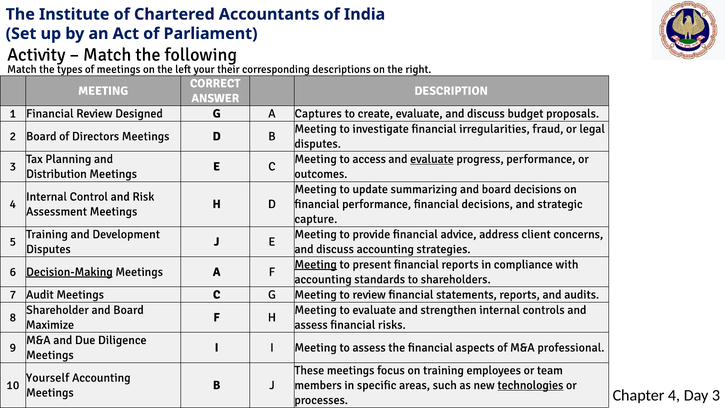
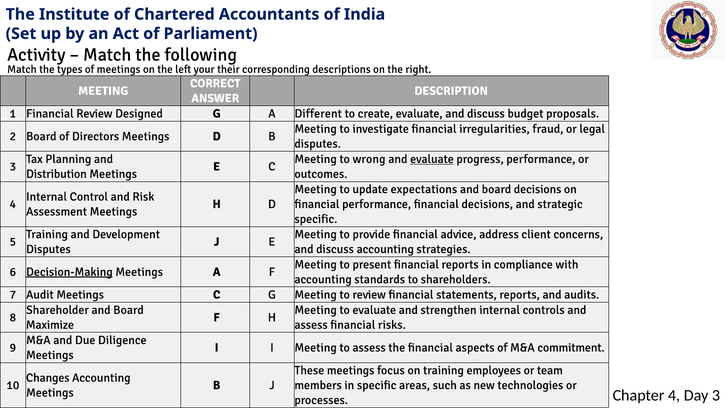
Captures: Captures -> Different
access: access -> wrong
summarizing: summarizing -> expectations
capture at (316, 219): capture -> specific
Meeting at (316, 264) underline: present -> none
professional: professional -> commitment
Yourself: Yourself -> Changes
technologies underline: present -> none
